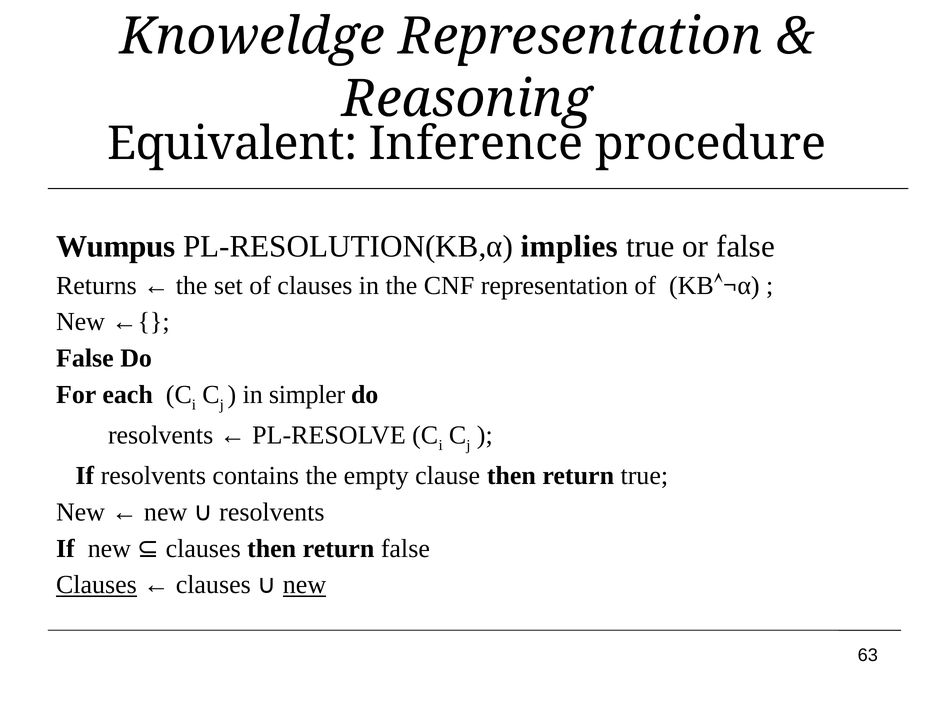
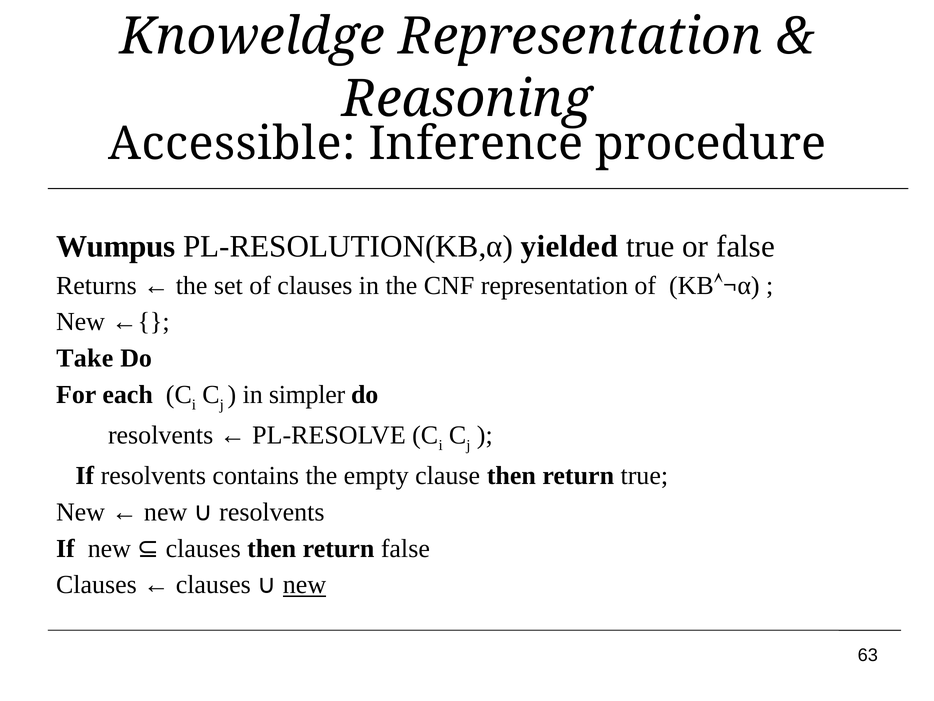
Equivalent: Equivalent -> Accessible
implies: implies -> yielded
False at (85, 358): False -> Take
Clauses at (96, 584) underline: present -> none
